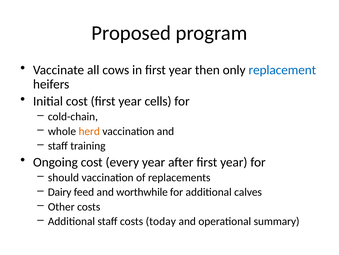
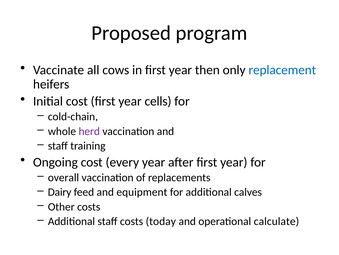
herd colour: orange -> purple
should: should -> overall
worthwhile: worthwhile -> equipment
summary: summary -> calculate
